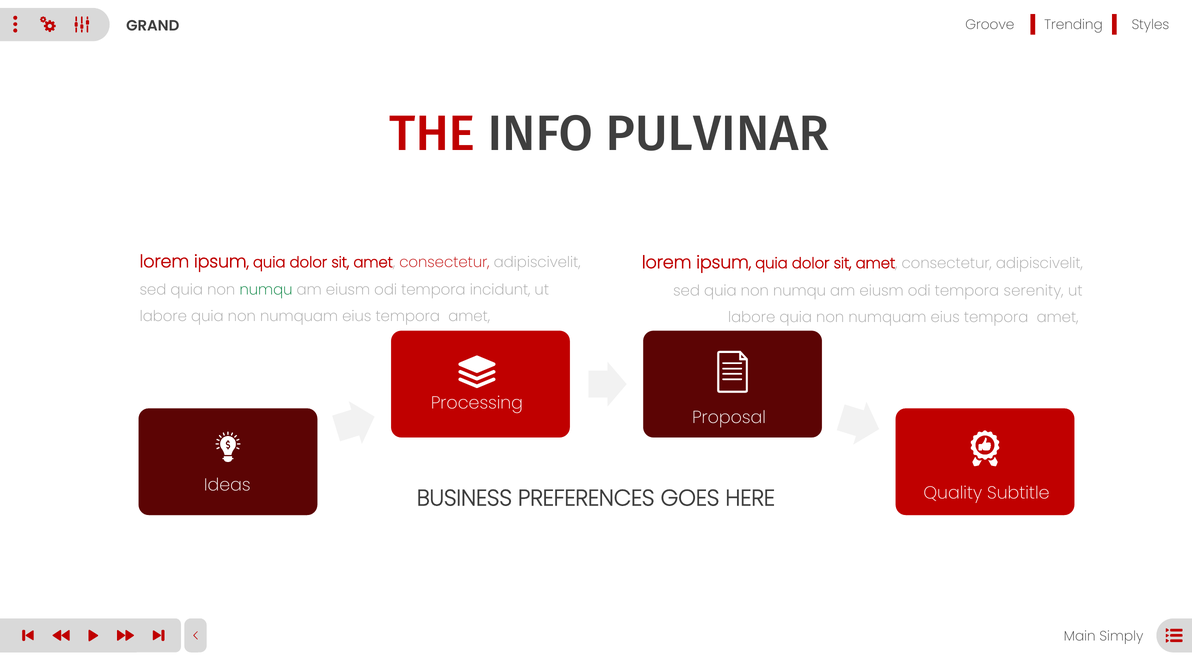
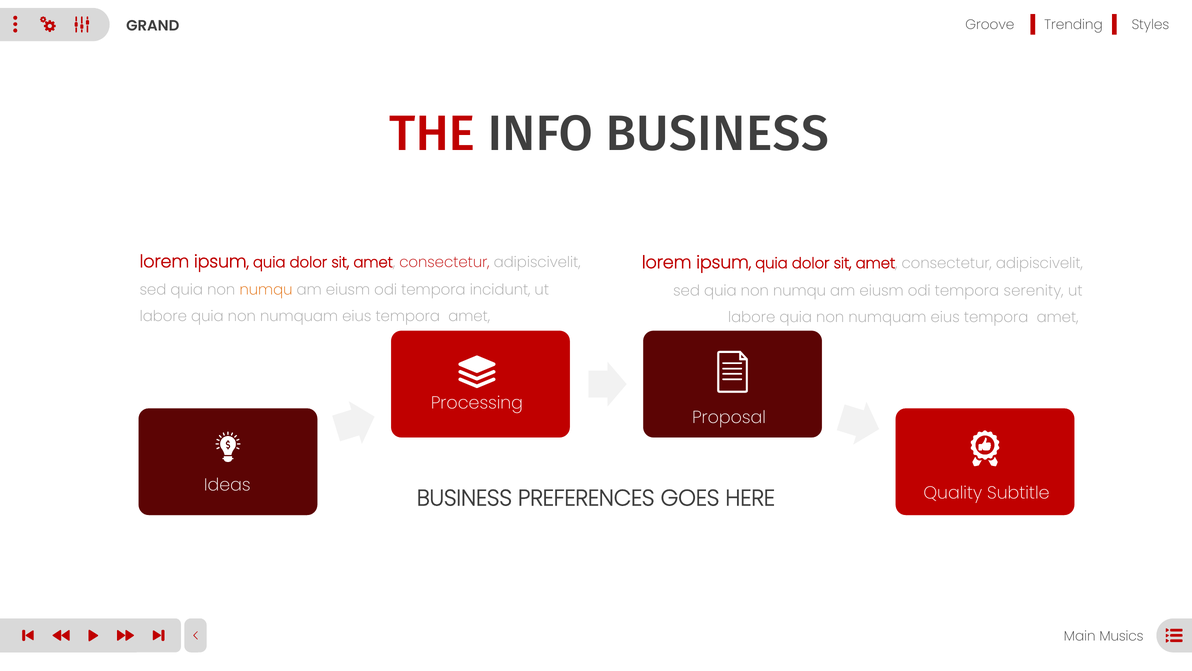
INFO PULVINAR: PULVINAR -> BUSINESS
numqu at (266, 290) colour: green -> orange
Simply: Simply -> Musics
